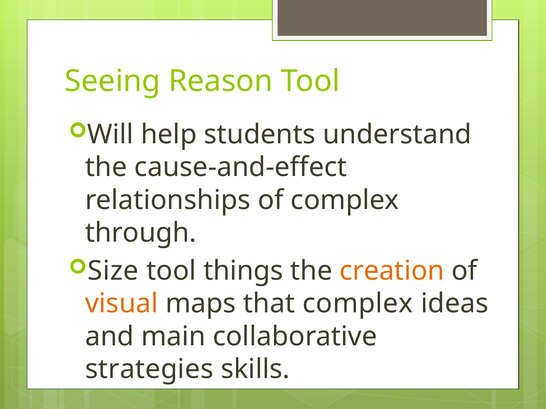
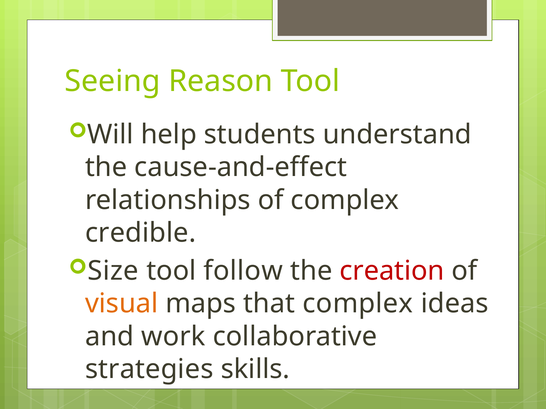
through: through -> credible
things: things -> follow
creation colour: orange -> red
main: main -> work
